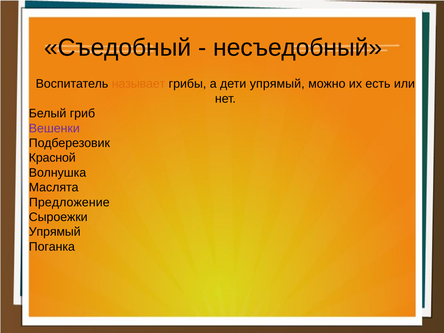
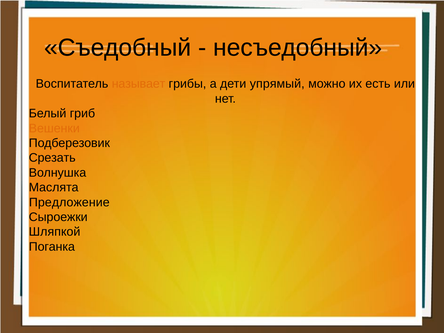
Вешенки colour: purple -> orange
Красной: Красной -> Срезать
Упрямый at (55, 232): Упрямый -> Шляпкой
